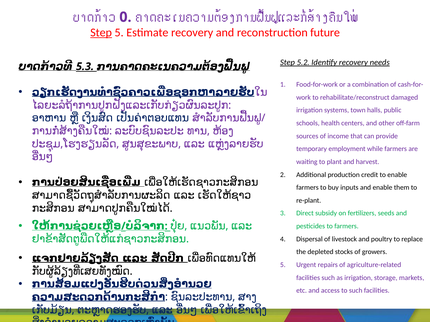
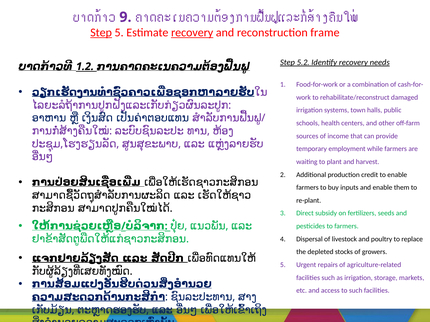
0: 0 -> 9
recovery at (192, 33) underline: none -> present
future: future -> frame
5.3: 5.3 -> 1.2
